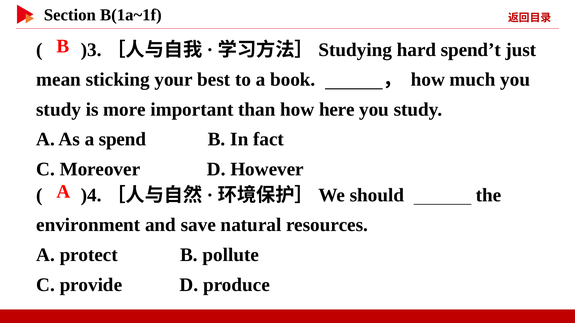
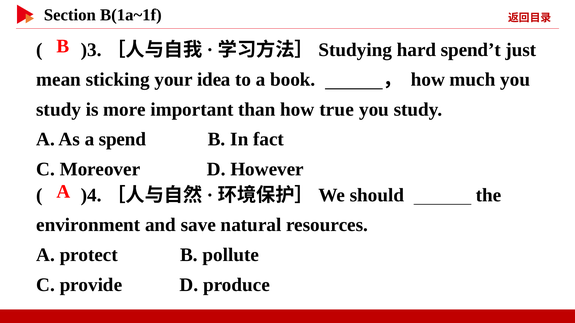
best: best -> idea
here: here -> true
